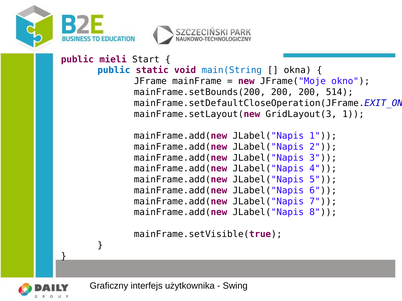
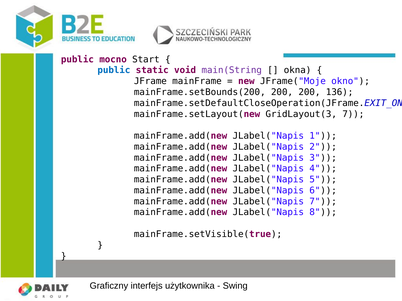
mieli: mieli -> mocno
main(String colour: blue -> purple
514: 514 -> 136
GridLayout(3 1: 1 -> 7
